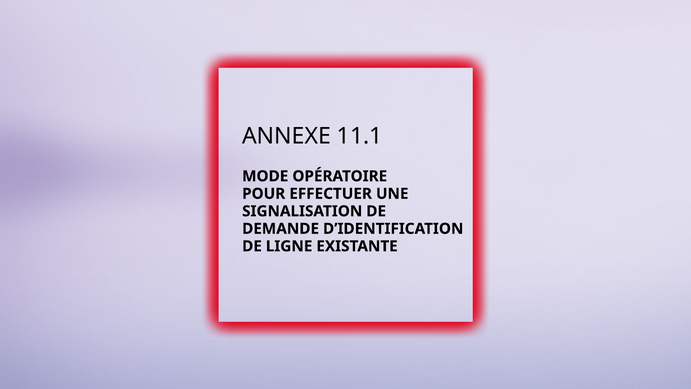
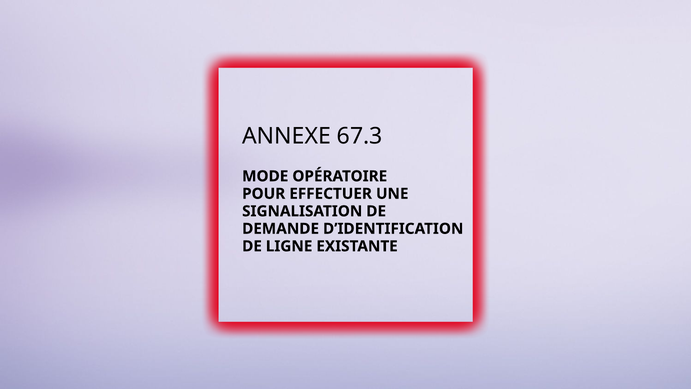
11.1: 11.1 -> 67.3
